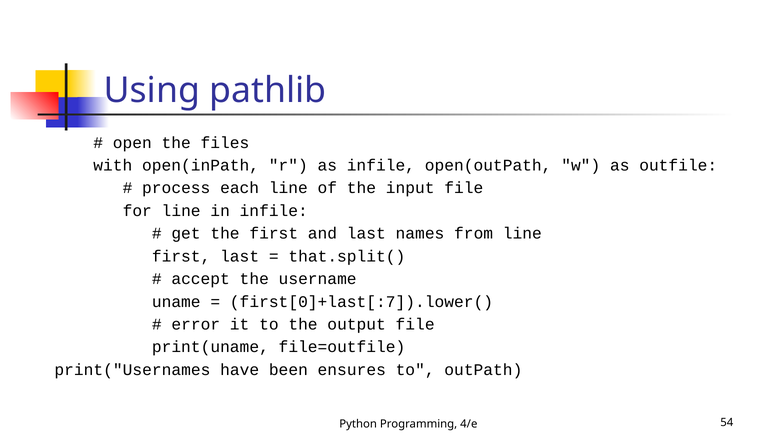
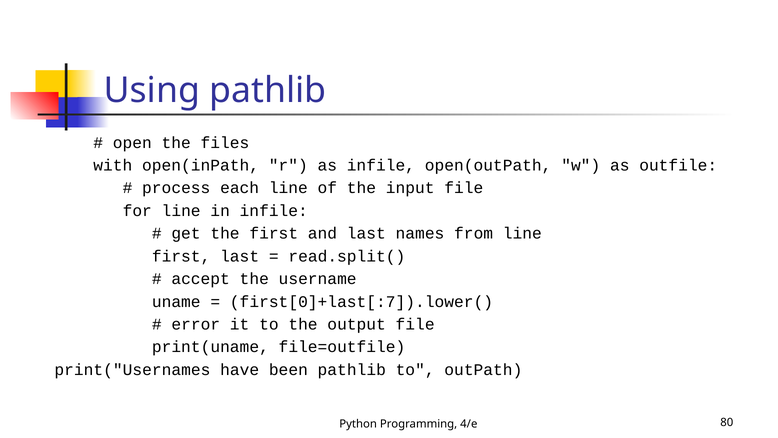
that.split(: that.split( -> read.split(
been ensures: ensures -> pathlib
54: 54 -> 80
